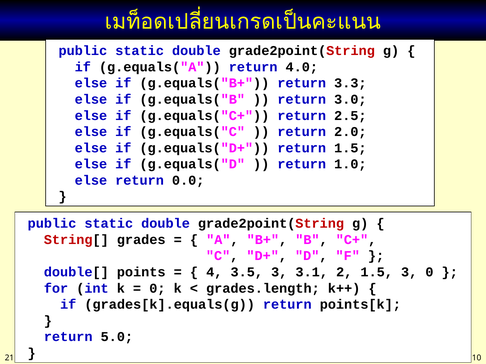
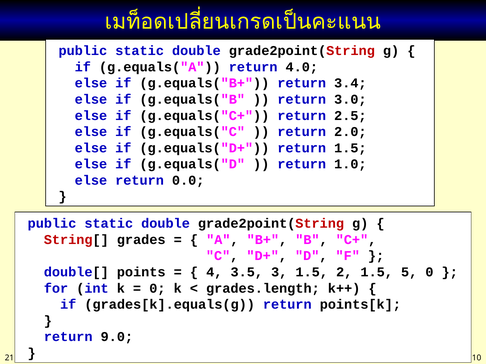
3.3: 3.3 -> 3.4
3 3.1: 3.1 -> 1.5
1.5 3: 3 -> 5
5.0: 5.0 -> 9.0
